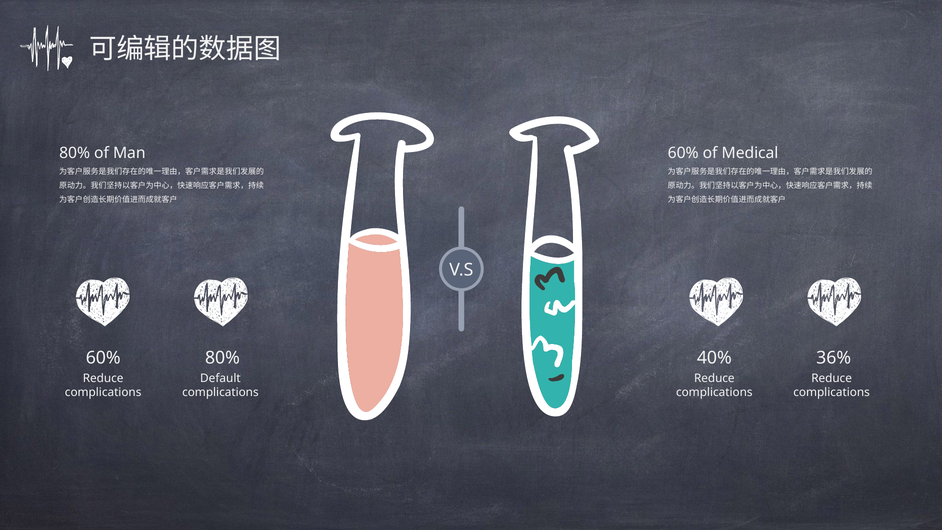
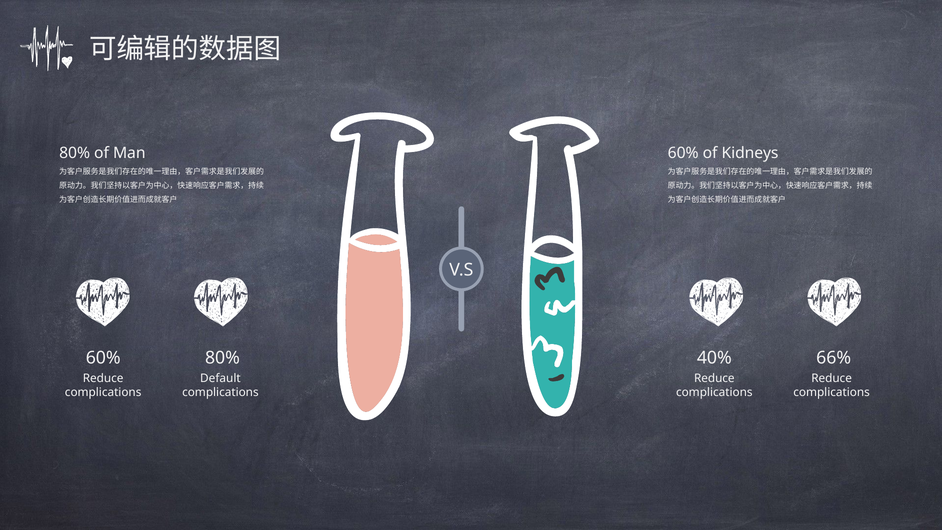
Medical: Medical -> Kidneys
36%: 36% -> 66%
